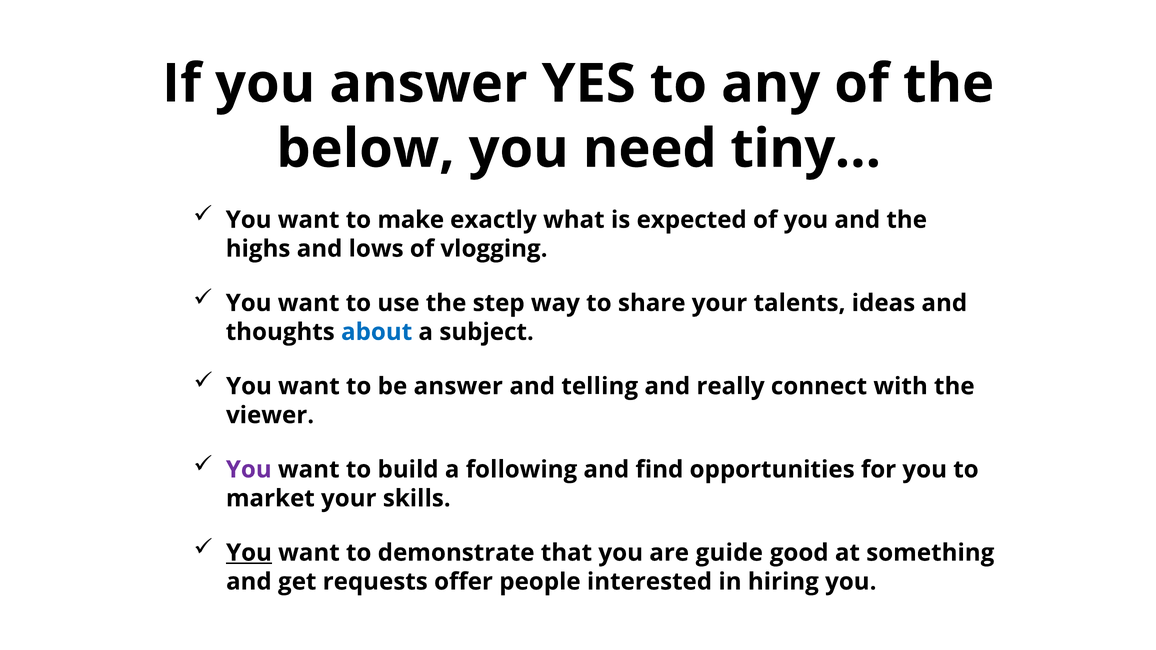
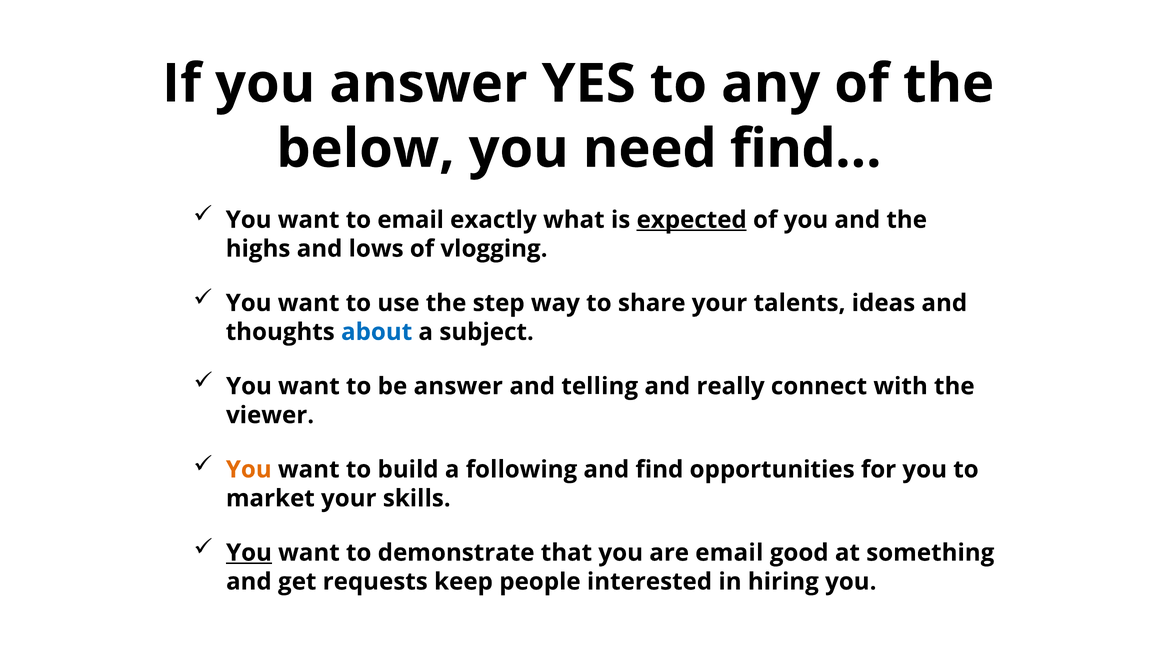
tiny…: tiny… -> find…
to make: make -> email
expected underline: none -> present
You at (249, 470) colour: purple -> orange
are guide: guide -> email
offer: offer -> keep
